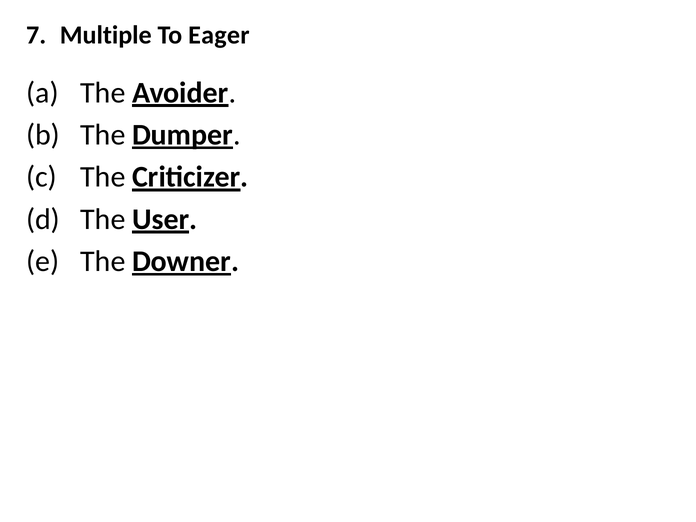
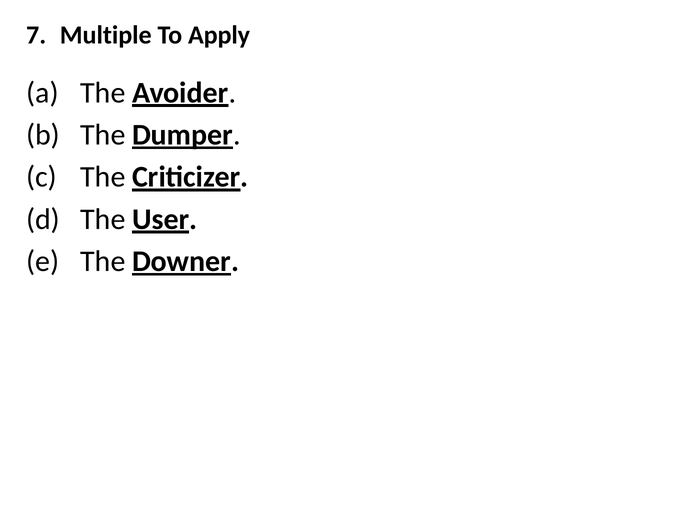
Eager: Eager -> Apply
